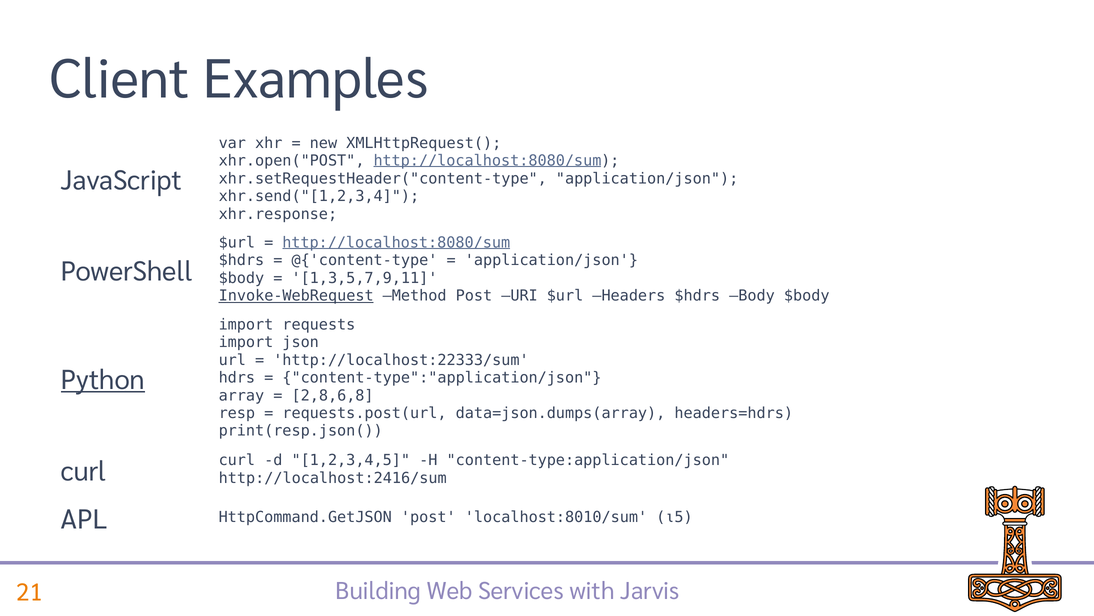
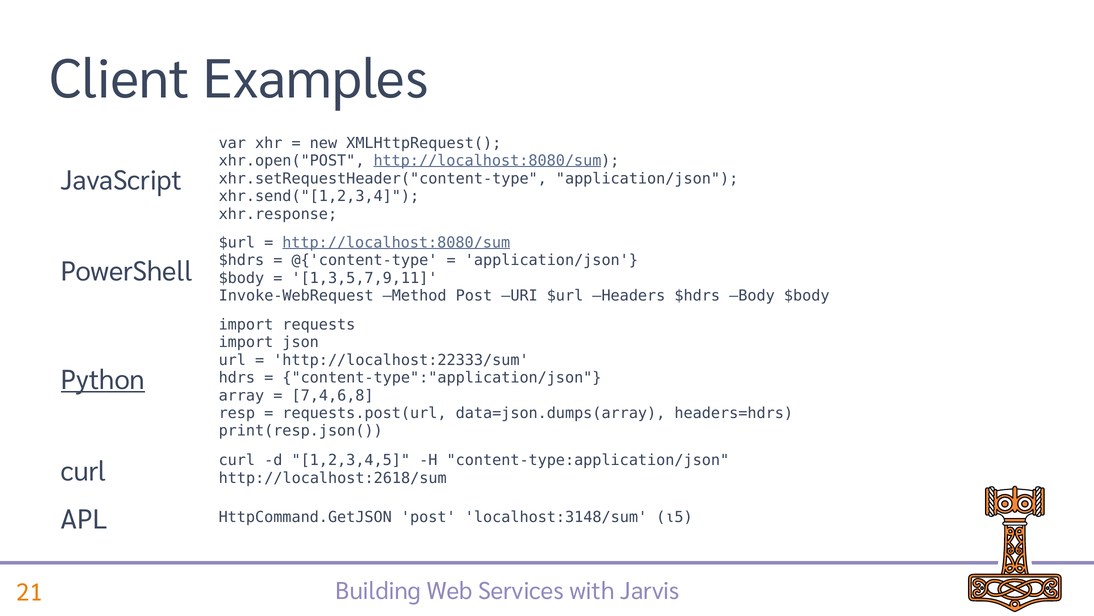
Invoke-WebRequest underline: present -> none
2,8,6,8: 2,8,6,8 -> 7,4,6,8
http://localhost:2416/sum: http://localhost:2416/sum -> http://localhost:2618/sum
localhost:8010/sum: localhost:8010/sum -> localhost:3148/sum
